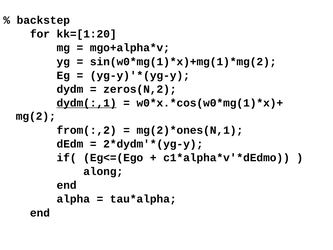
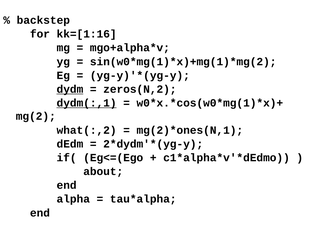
kk=[1:20: kk=[1:20 -> kk=[1:16
dydm underline: none -> present
from(:,2: from(:,2 -> what(:,2
along: along -> about
